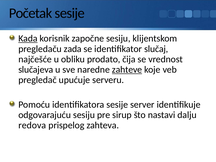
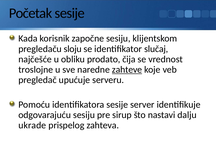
Kada underline: present -> none
zada: zada -> sloju
slučajeva: slučajeva -> troslojne
redova: redova -> ukrade
